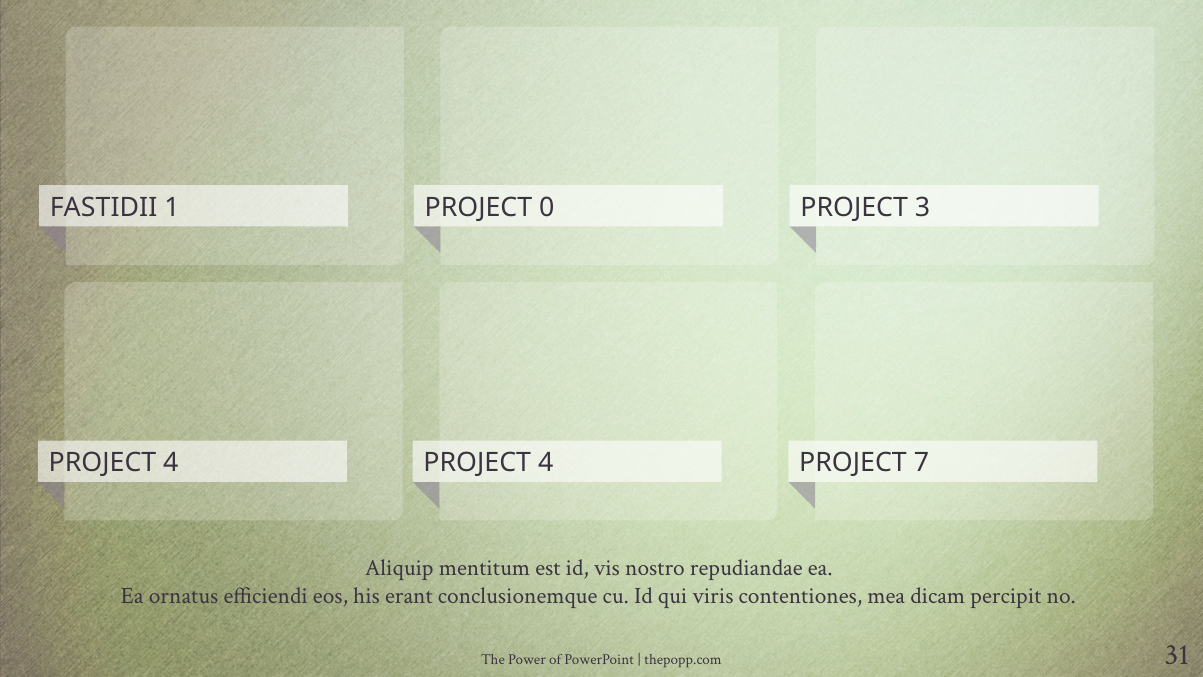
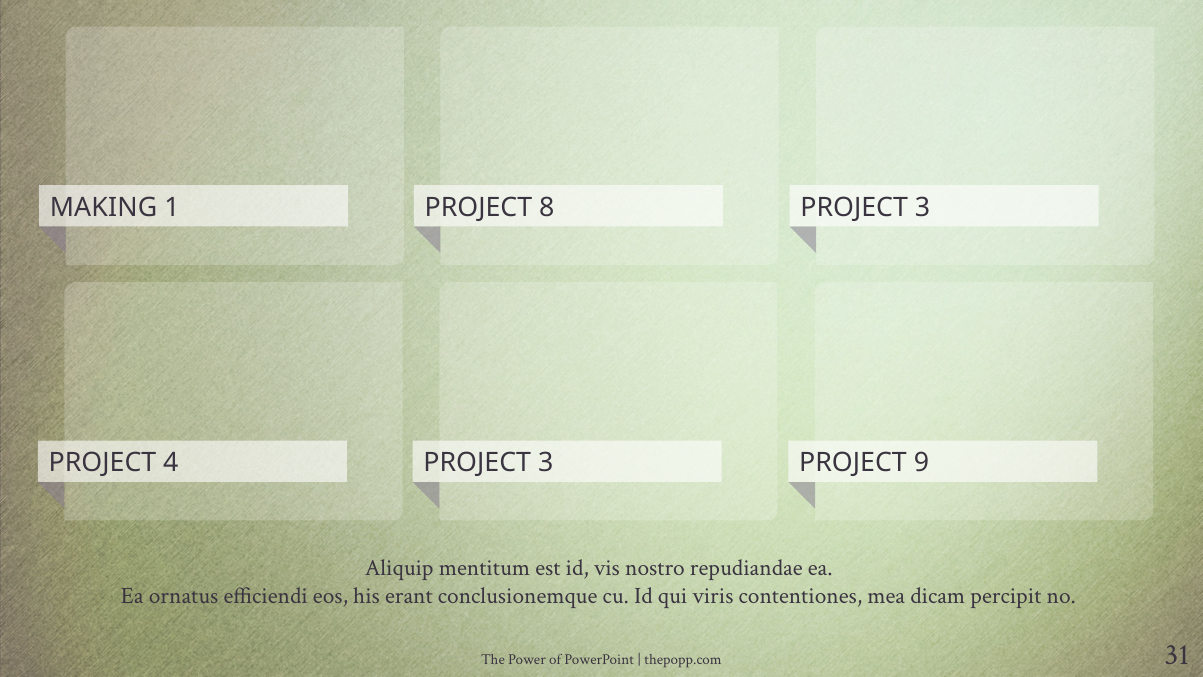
FASTIDII: FASTIDII -> MAKING
0: 0 -> 8
4 PROJECT 4: 4 -> 3
7: 7 -> 9
